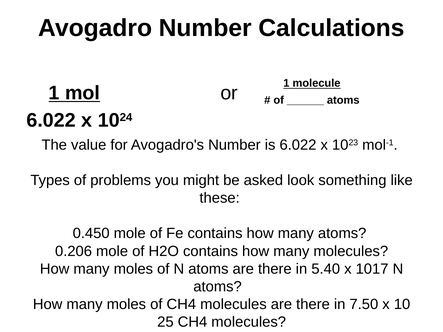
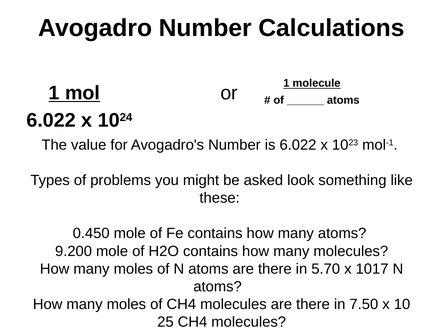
0.206: 0.206 -> 9.200
5.40: 5.40 -> 5.70
